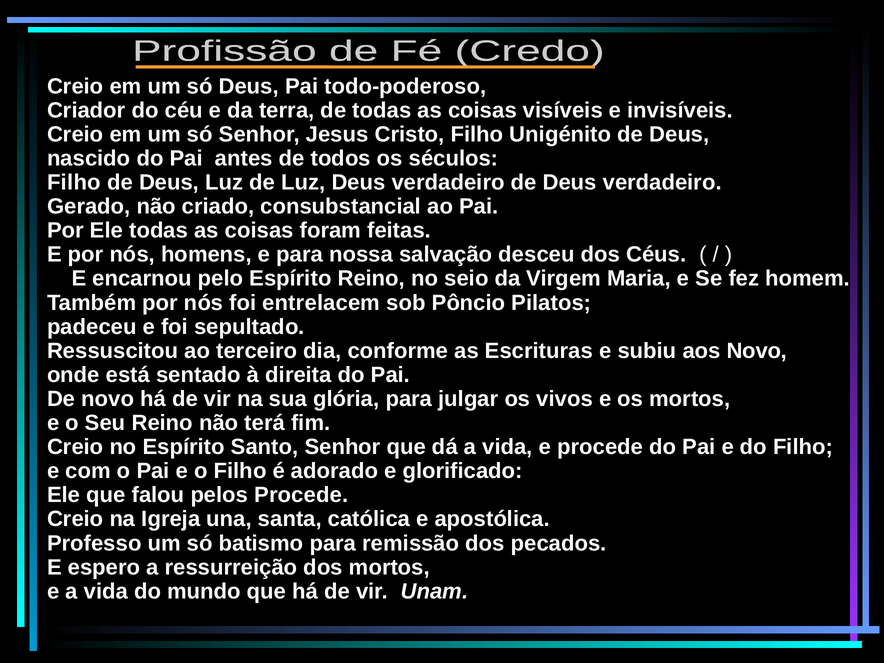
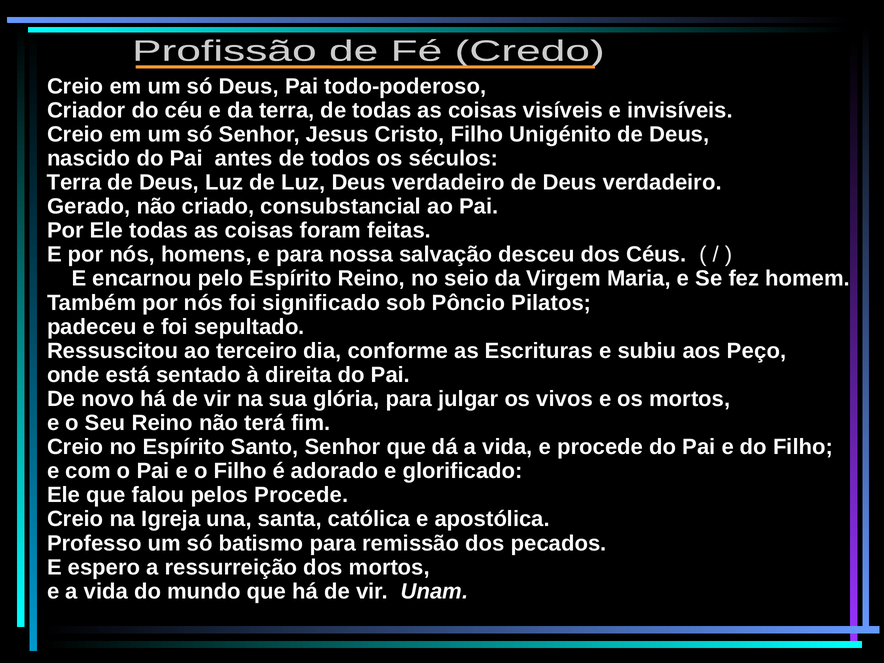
Filho at (74, 182): Filho -> Terra
entrelacem: entrelacem -> significado
aos Novo: Novo -> Peço
